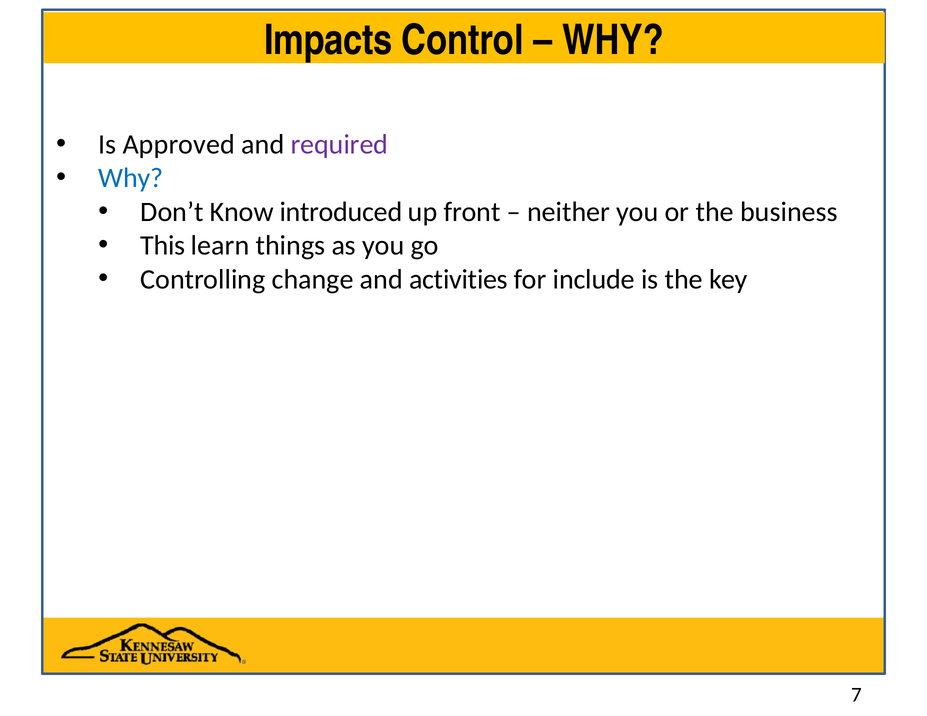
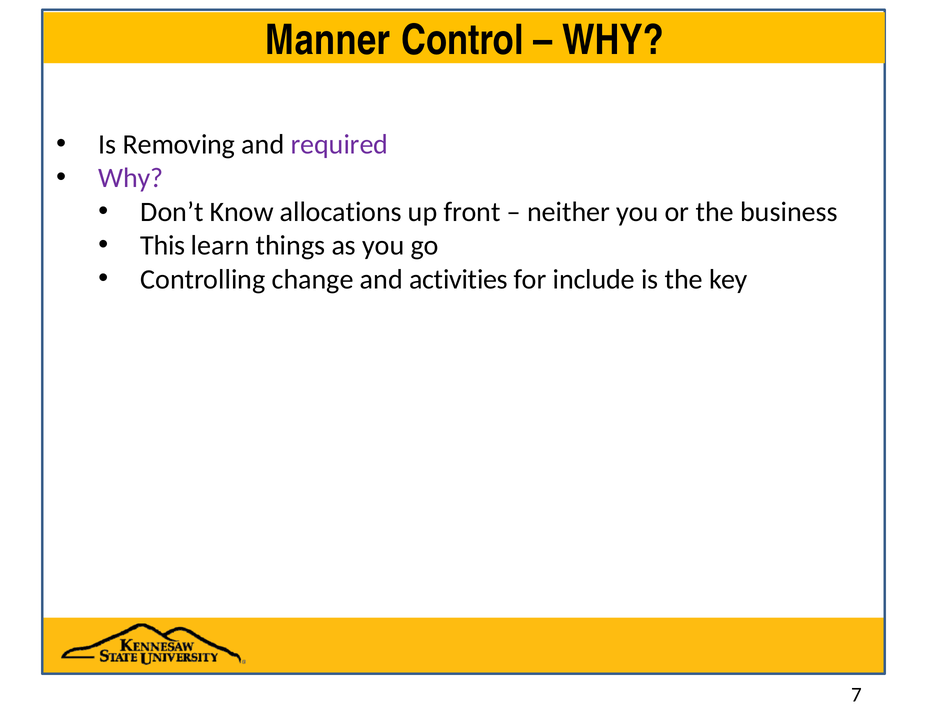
Impacts: Impacts -> Manner
Approved: Approved -> Removing
Why at (131, 178) colour: blue -> purple
introduced: introduced -> allocations
